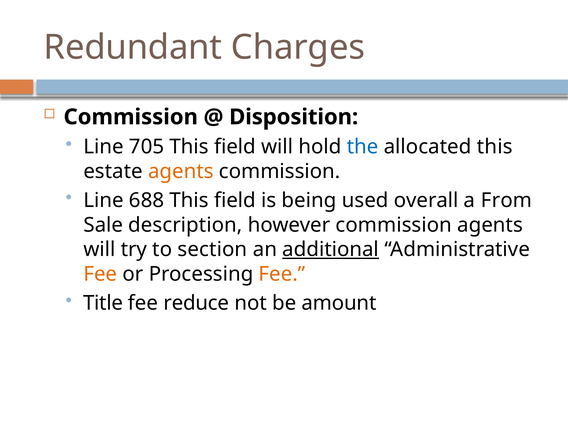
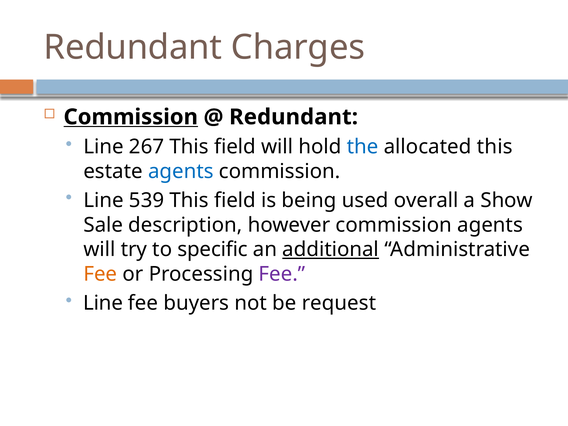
Commission at (131, 117) underline: none -> present
Disposition at (294, 117): Disposition -> Redundant
705: 705 -> 267
agents at (181, 171) colour: orange -> blue
688: 688 -> 539
From: From -> Show
section: section -> specific
Fee at (282, 274) colour: orange -> purple
Title at (103, 303): Title -> Line
reduce: reduce -> buyers
amount: amount -> request
